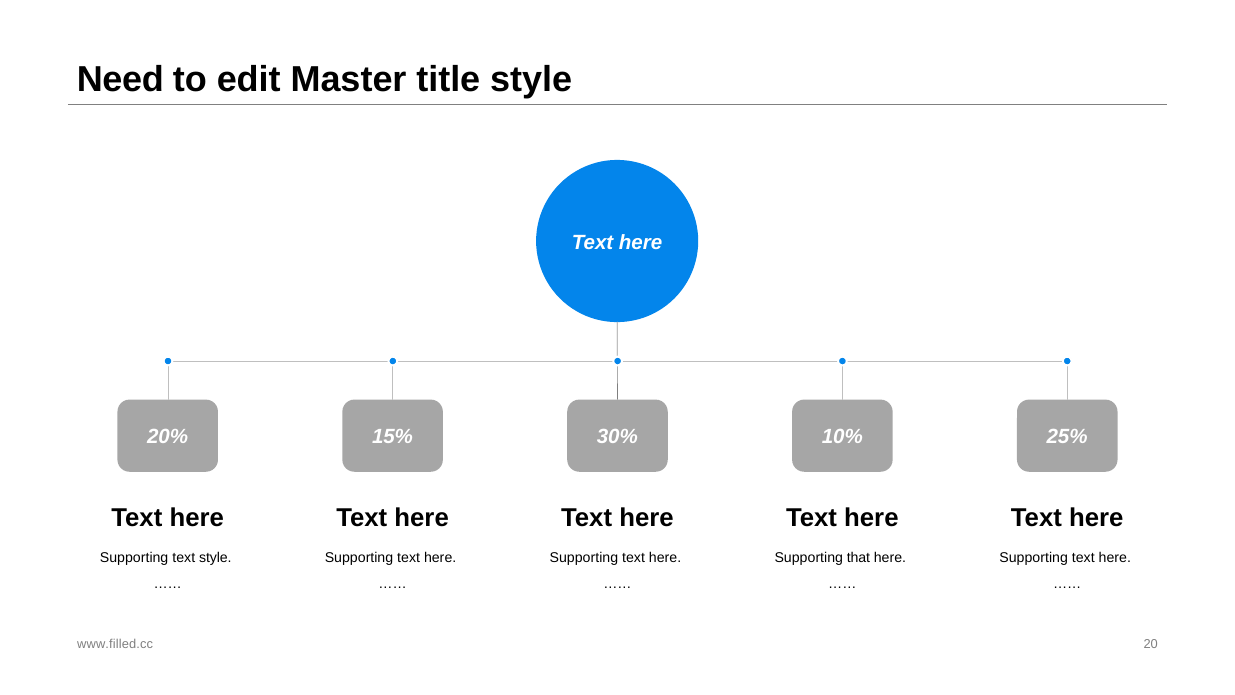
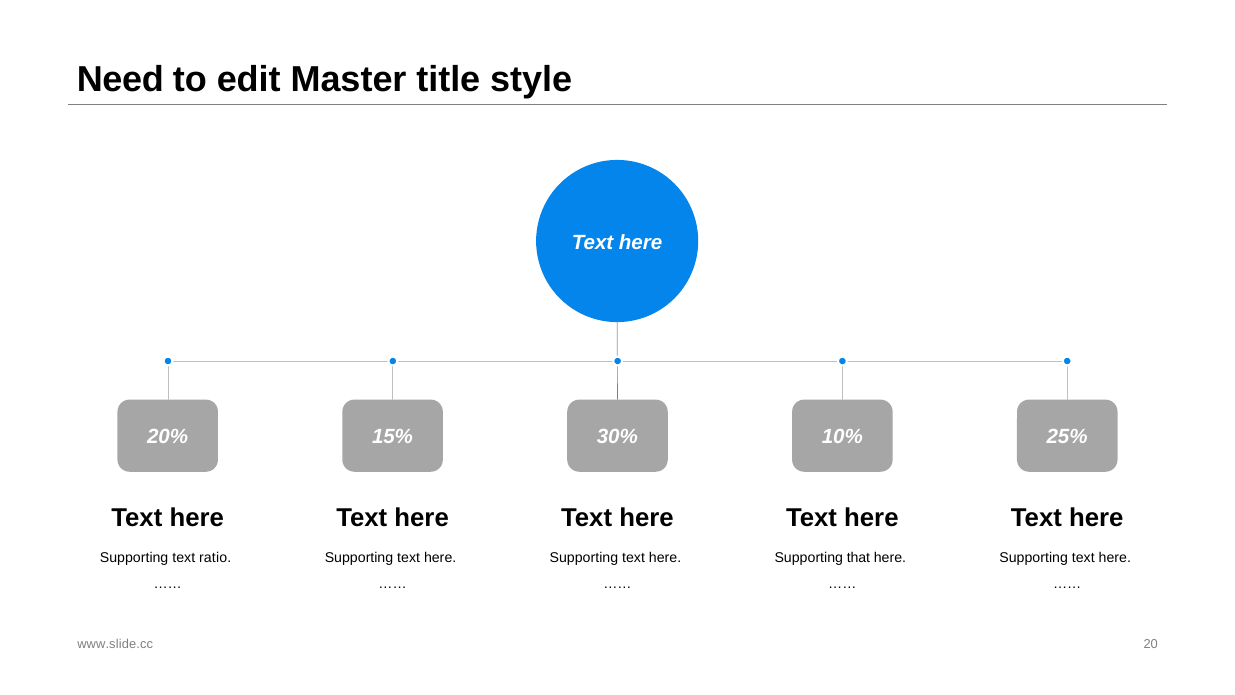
text style: style -> ratio
www.filled.cc: www.filled.cc -> www.slide.cc
